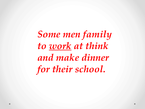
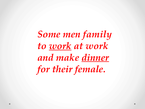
at think: think -> work
dinner underline: none -> present
school: school -> female
